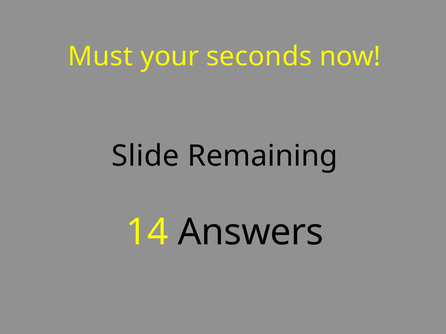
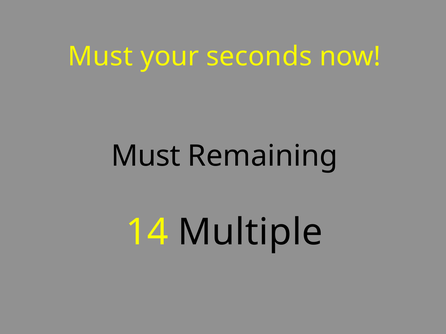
Slide at (145, 156): Slide -> Must
Answers: Answers -> Multiple
